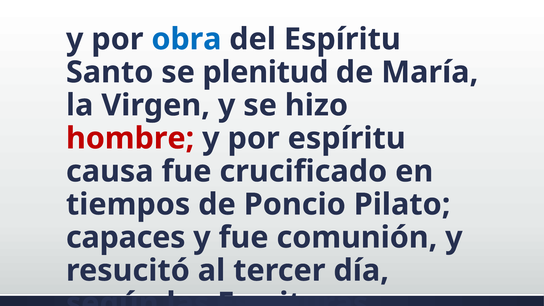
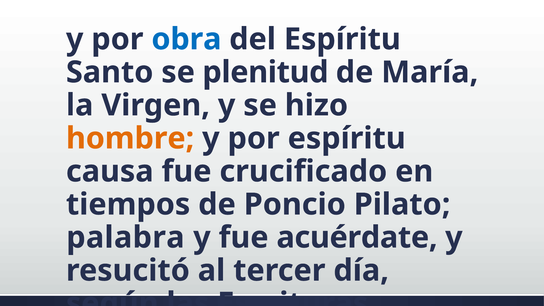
hombre colour: red -> orange
capaces: capaces -> palabra
comunión: comunión -> acuérdate
